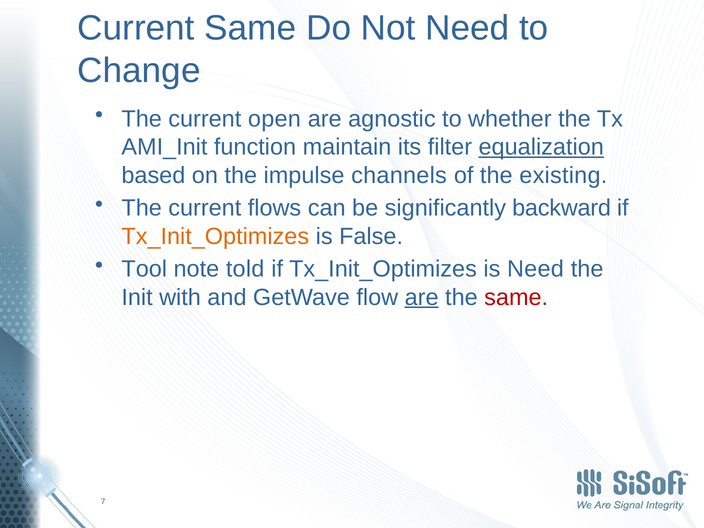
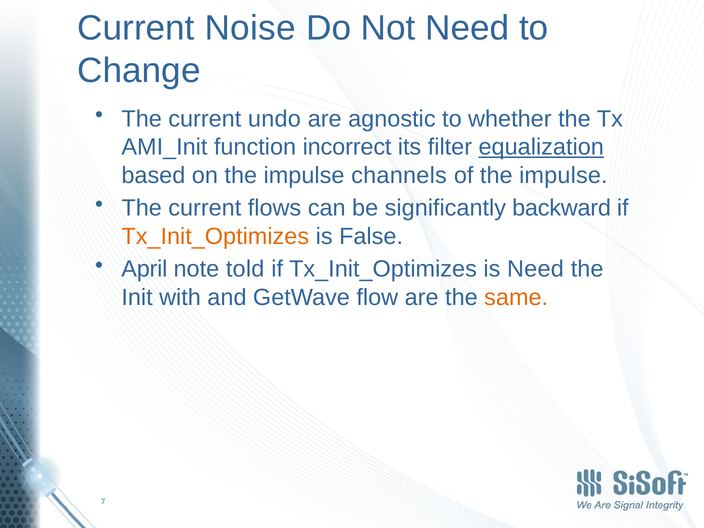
Current Same: Same -> Noise
open: open -> undo
maintain: maintain -> incorrect
of the existing: existing -> impulse
Tool: Tool -> April
are at (422, 297) underline: present -> none
same at (516, 297) colour: red -> orange
